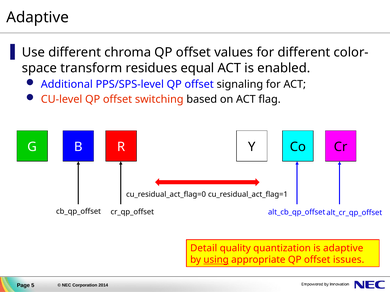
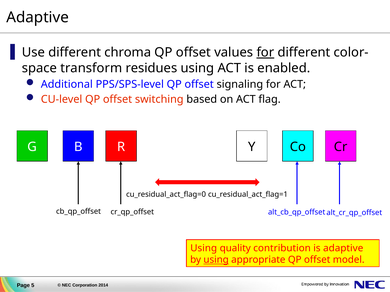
for at (265, 53) underline: none -> present
residues equal: equal -> using
Detail at (204, 248): Detail -> Using
quantization: quantization -> contribution
issues: issues -> model
